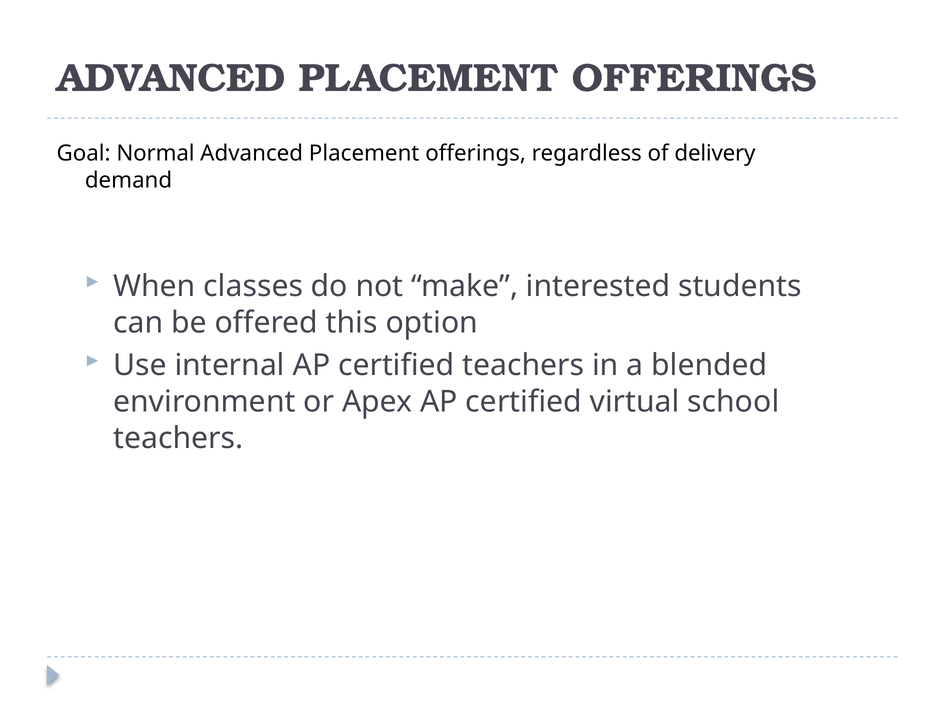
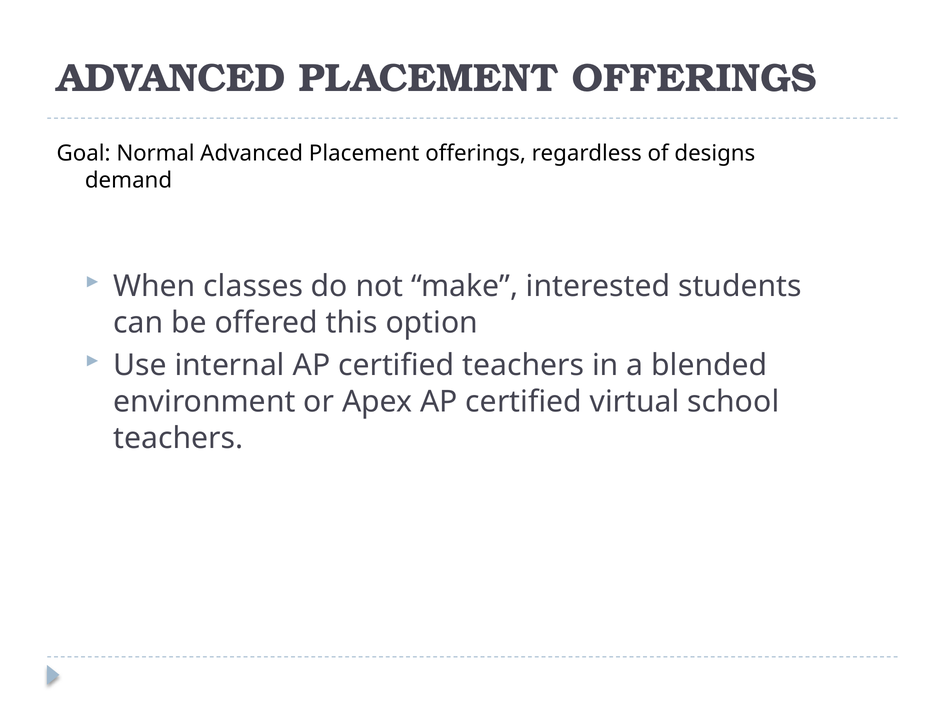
delivery: delivery -> designs
